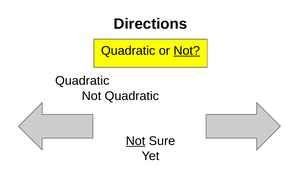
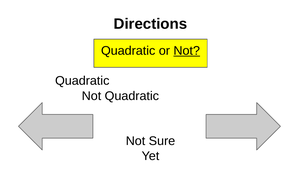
Not at (136, 141) underline: present -> none
